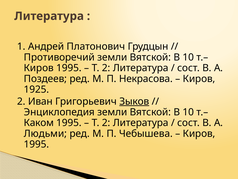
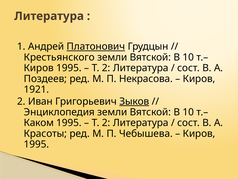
Платонович underline: none -> present
Противоречий: Противоречий -> Крестьянского
1925: 1925 -> 1921
Людьми: Людьми -> Красоты
